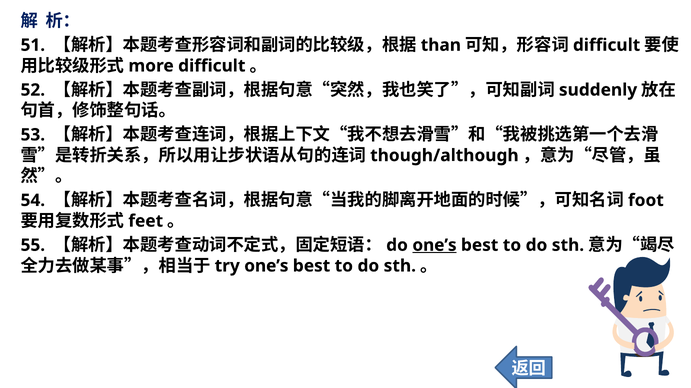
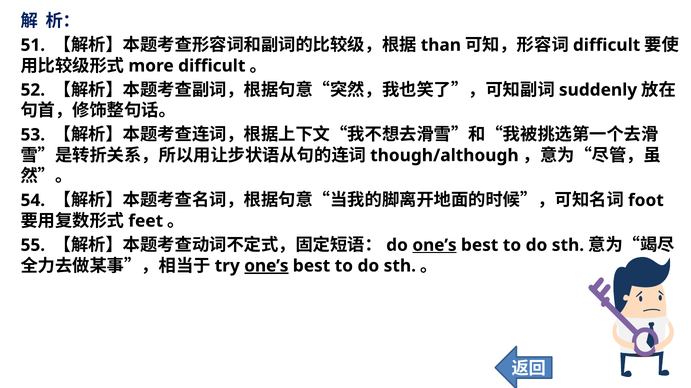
one’s at (266, 266) underline: none -> present
